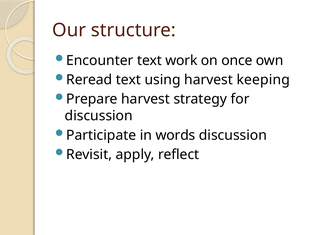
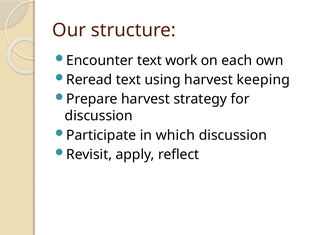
once: once -> each
words: words -> which
